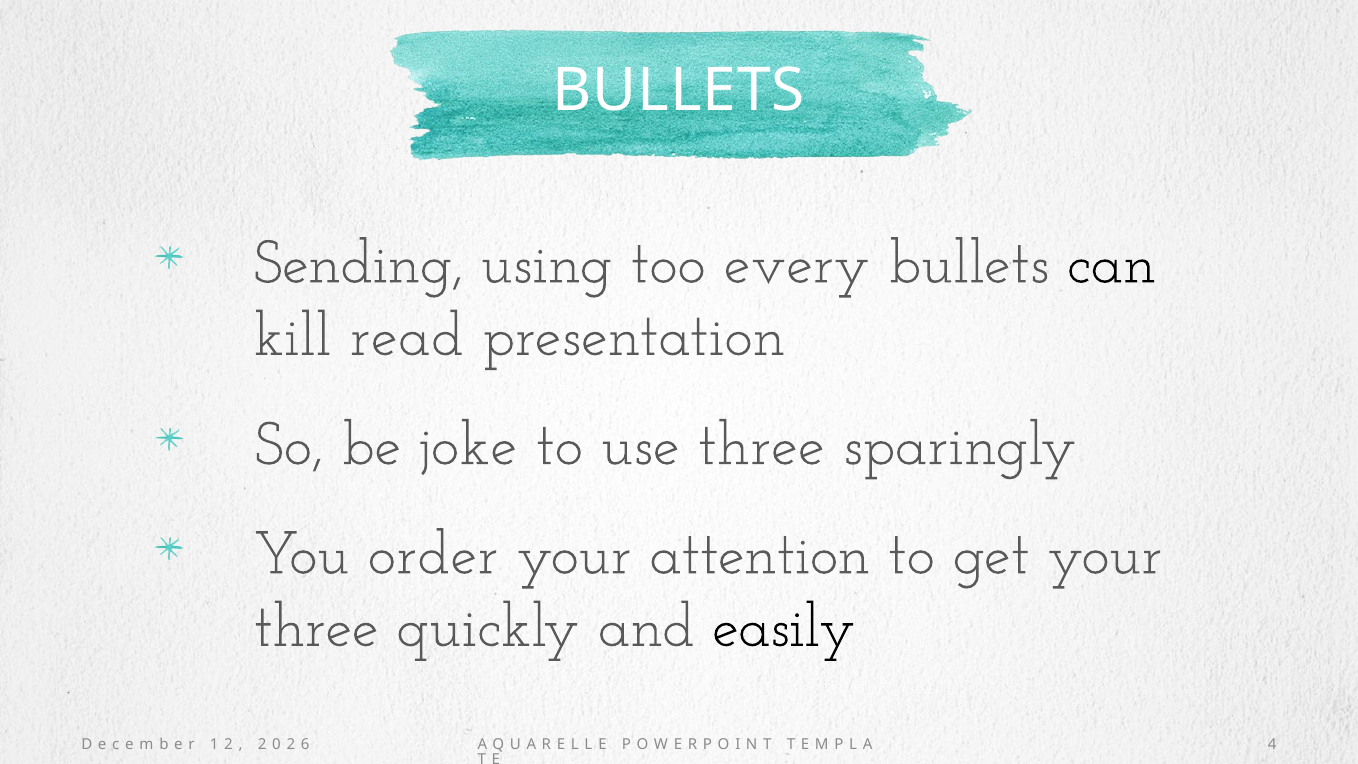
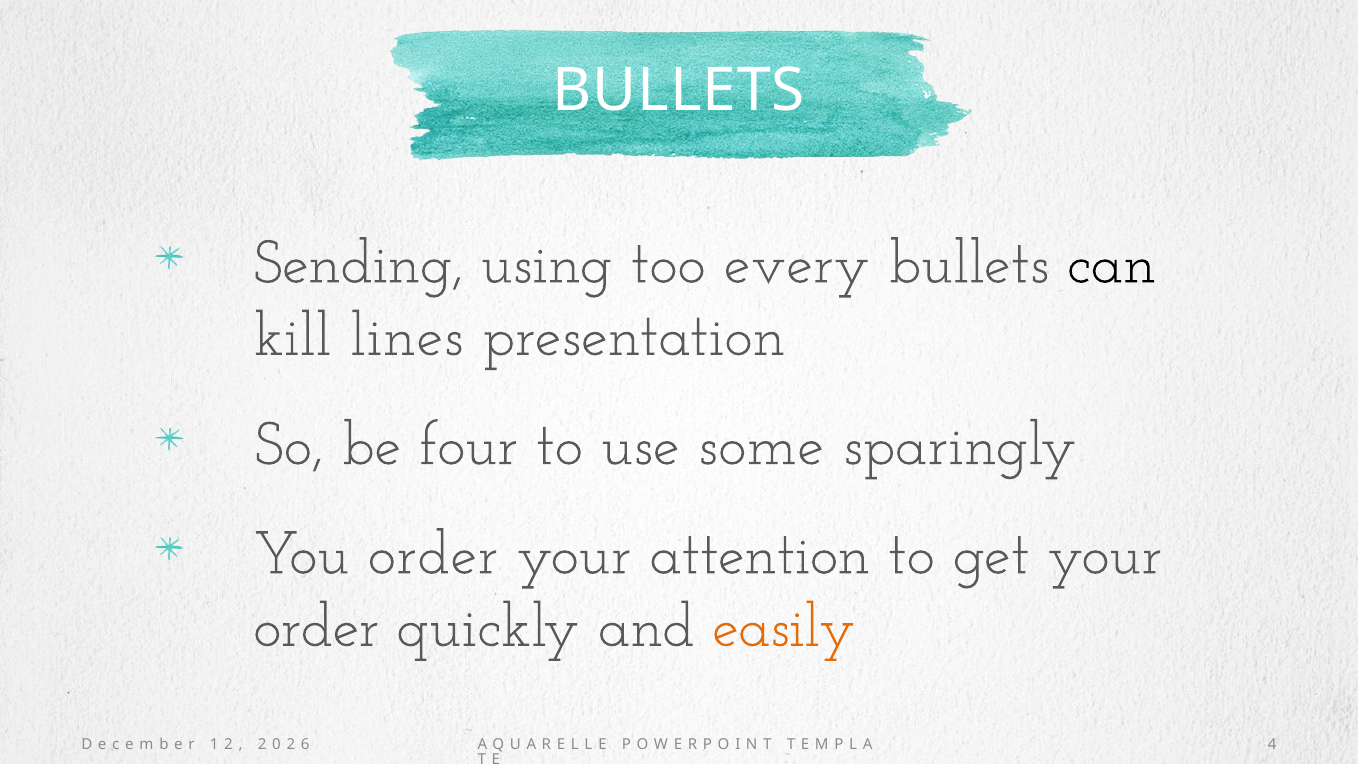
read: read -> lines
joke: joke -> four
use three: three -> some
three at (316, 626): three -> order
easily colour: black -> orange
